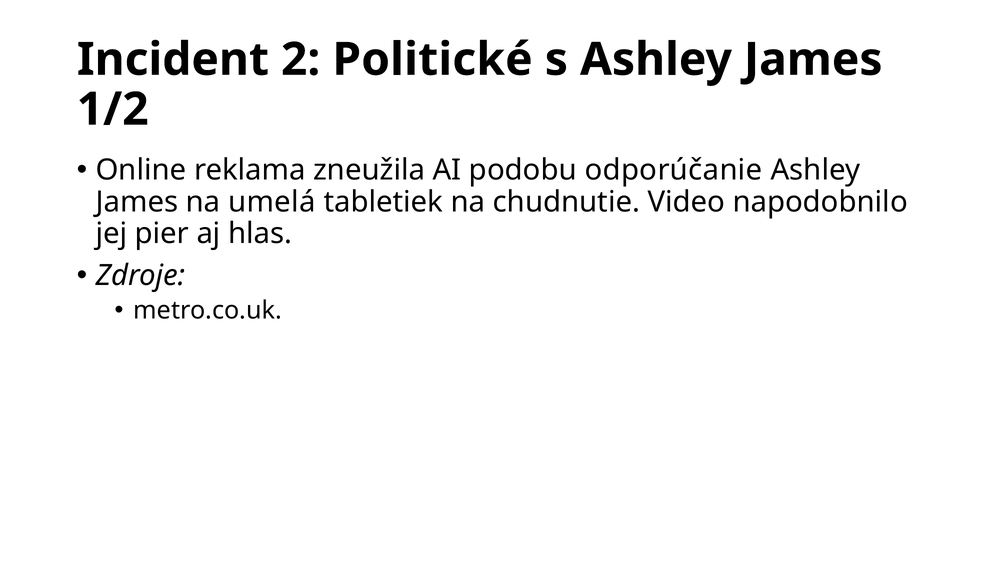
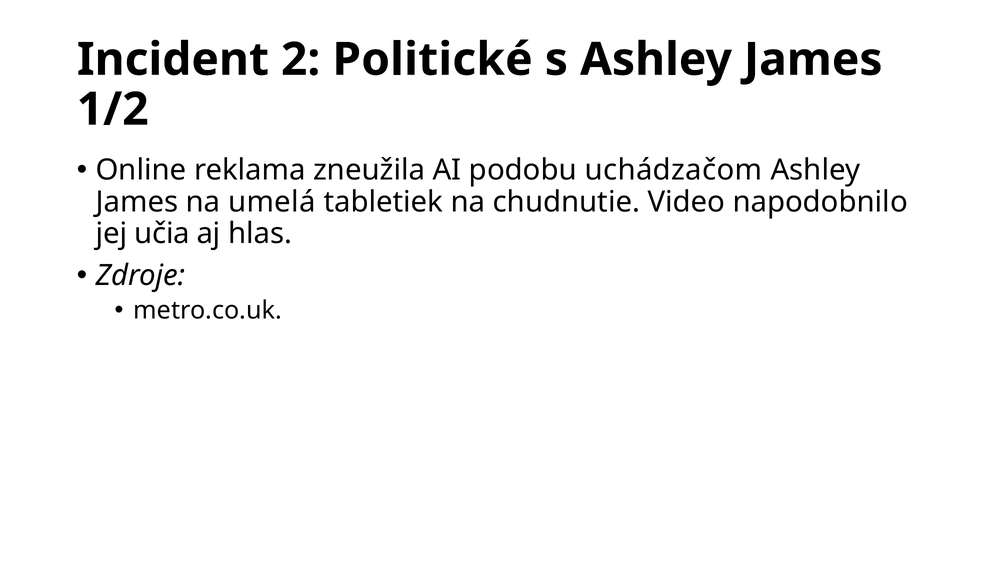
odporúčanie: odporúčanie -> uchádzačom
pier: pier -> učia
